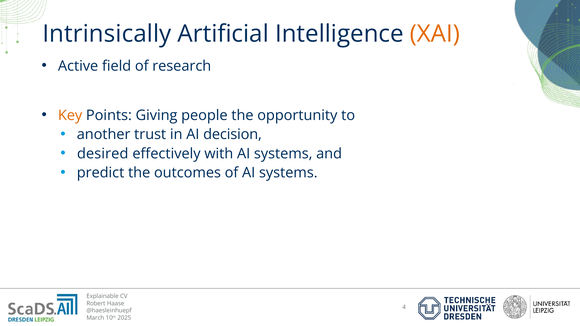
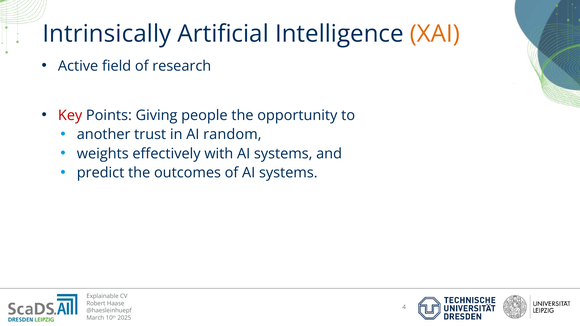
Key colour: orange -> red
decision: decision -> random
desired: desired -> weights
